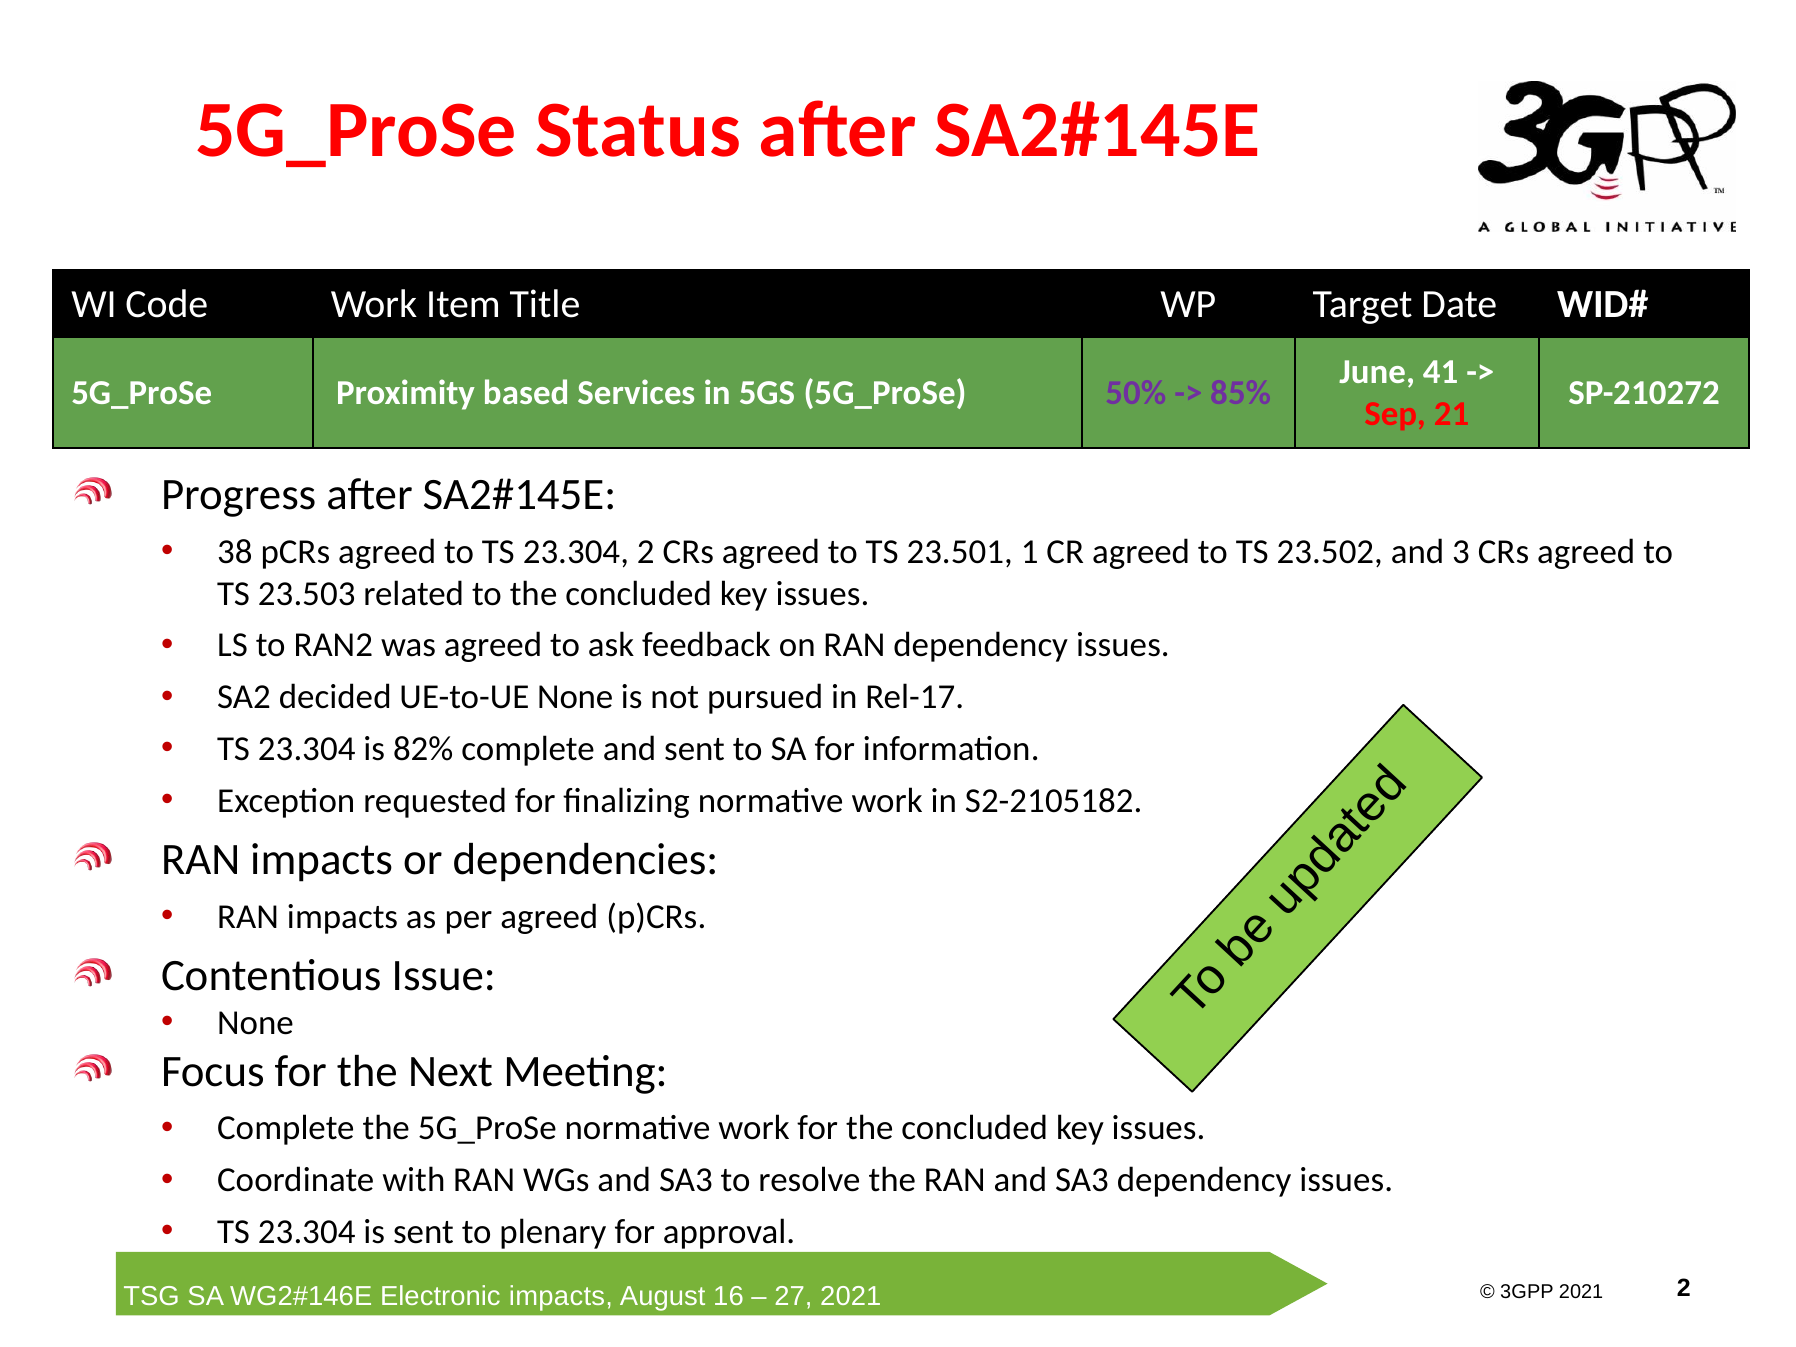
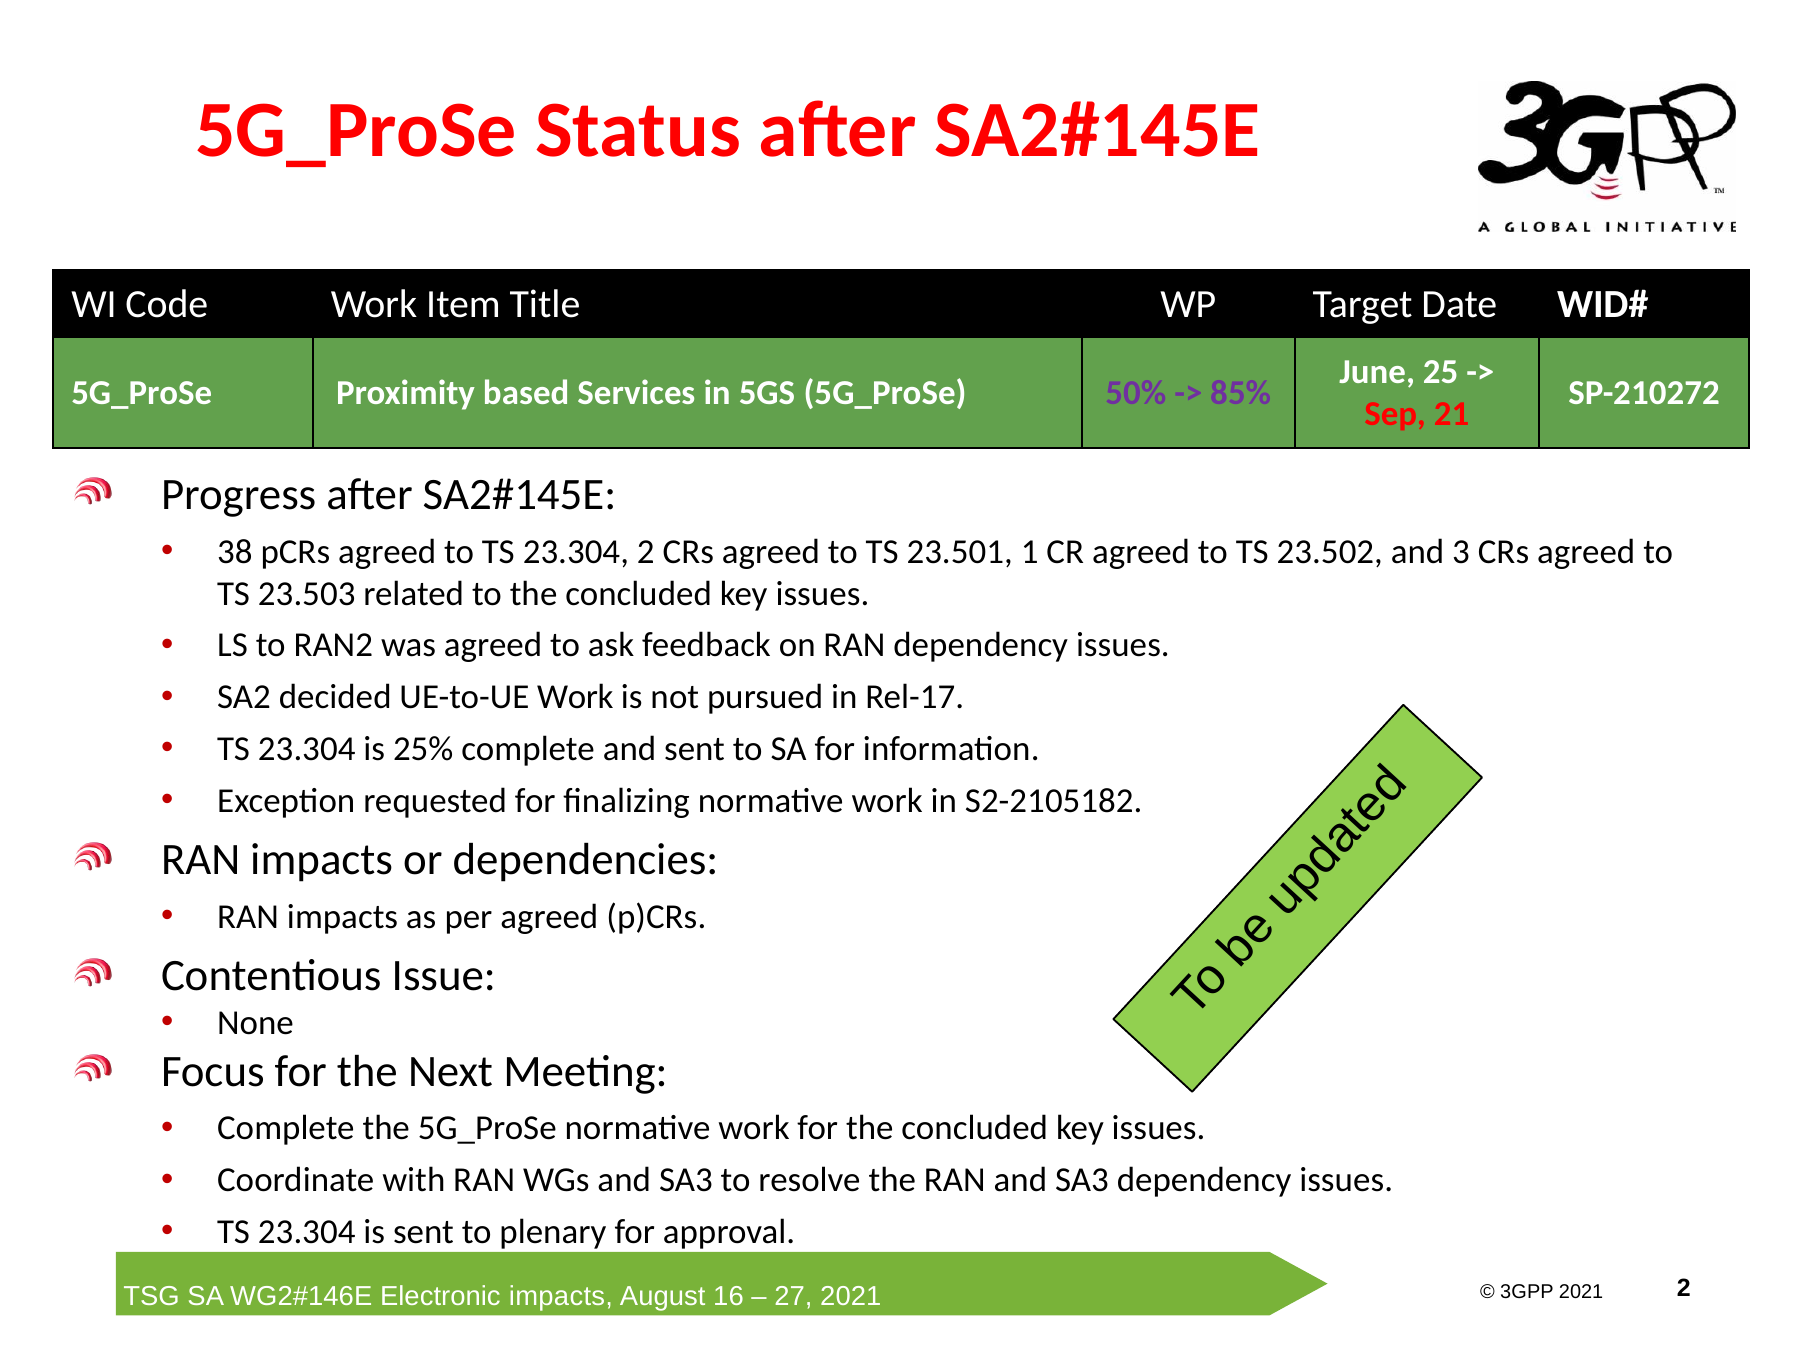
41: 41 -> 25
UE-to-UE None: None -> Work
82%: 82% -> 25%
